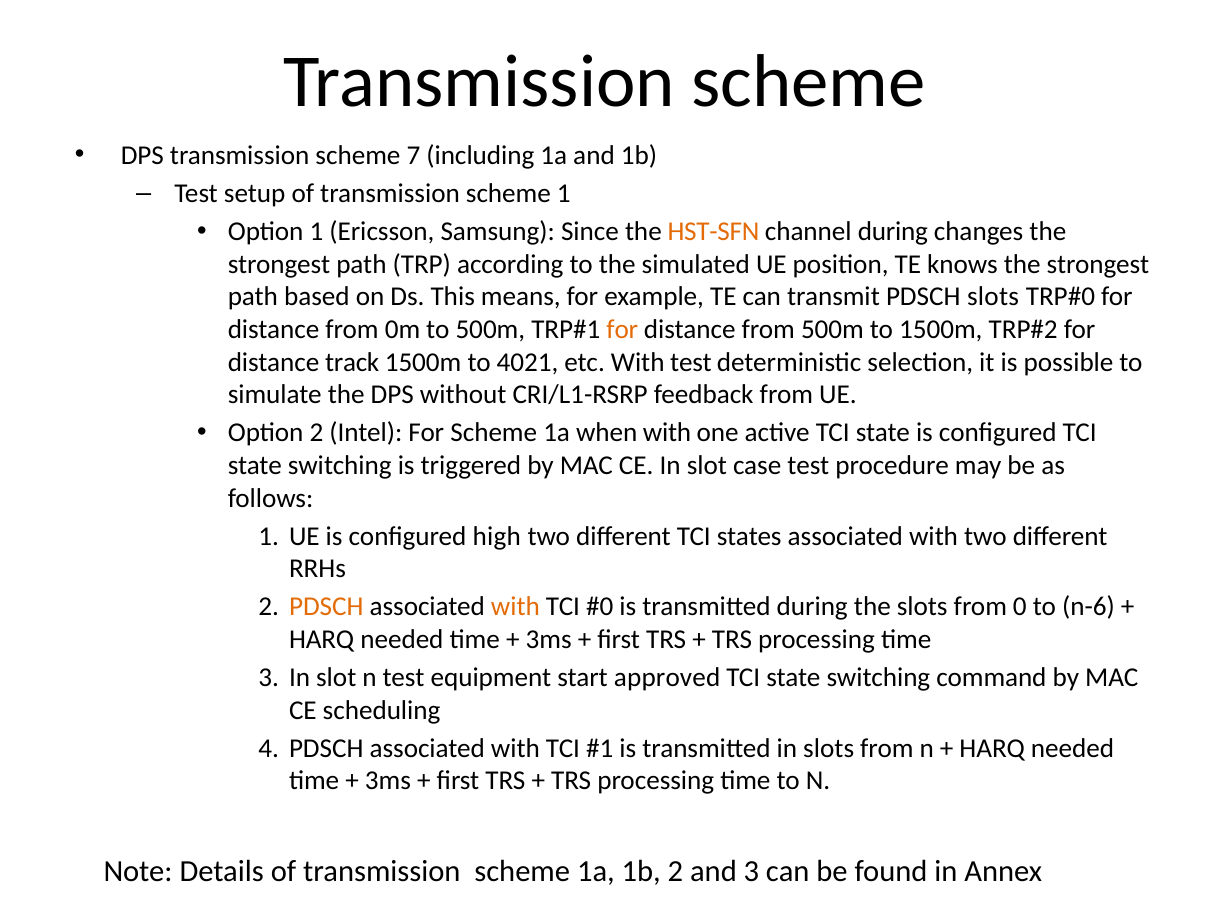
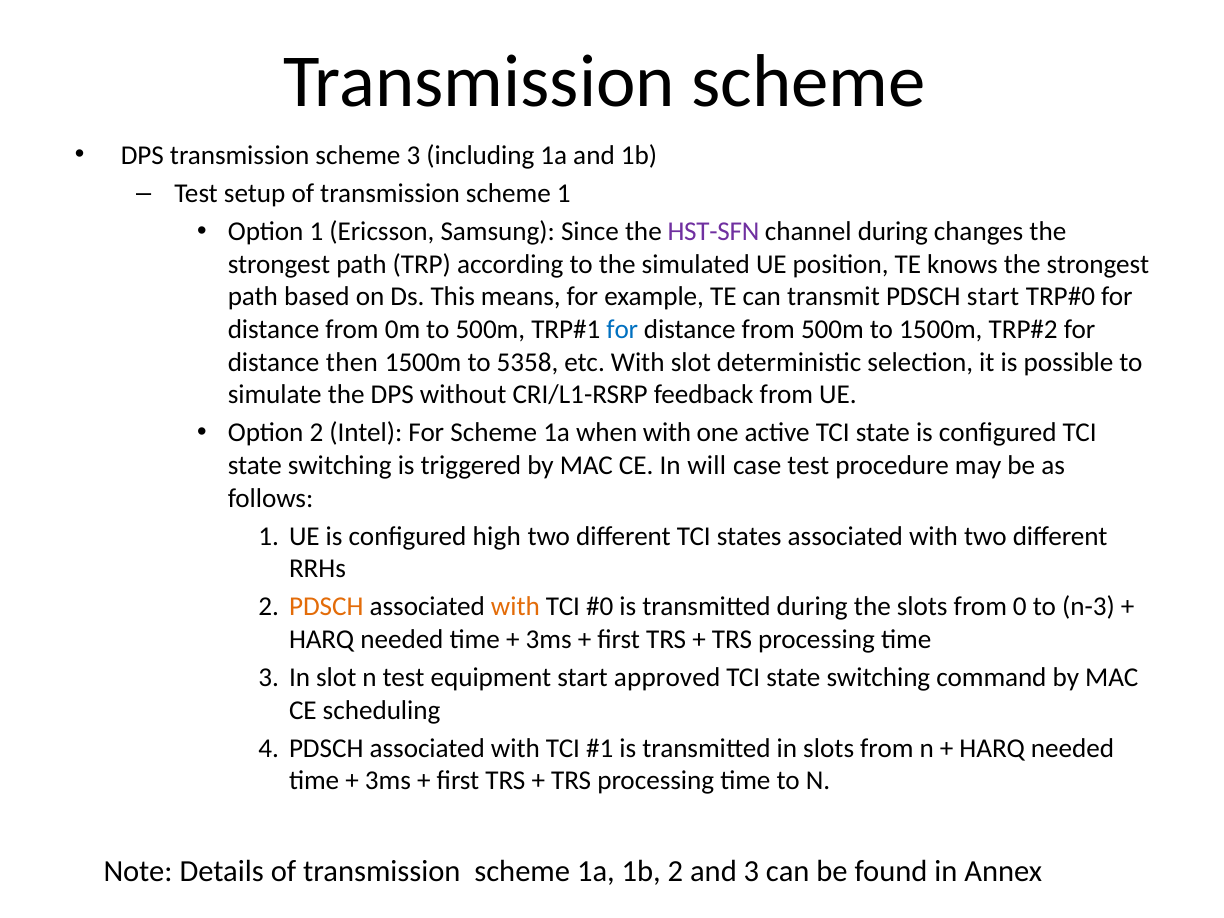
scheme 7: 7 -> 3
HST-SFN colour: orange -> purple
PDSCH slots: slots -> start
for at (622, 330) colour: orange -> blue
track: track -> then
4021: 4021 -> 5358
With test: test -> slot
CE In slot: slot -> will
n-6: n-6 -> n-3
